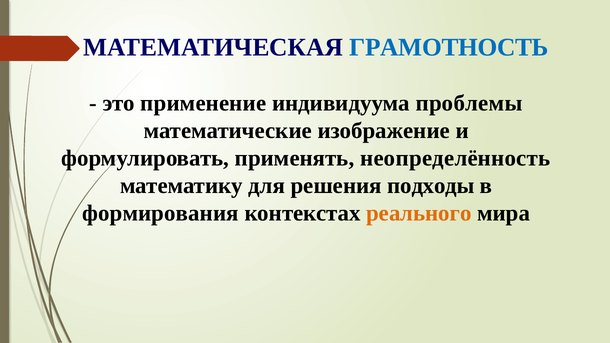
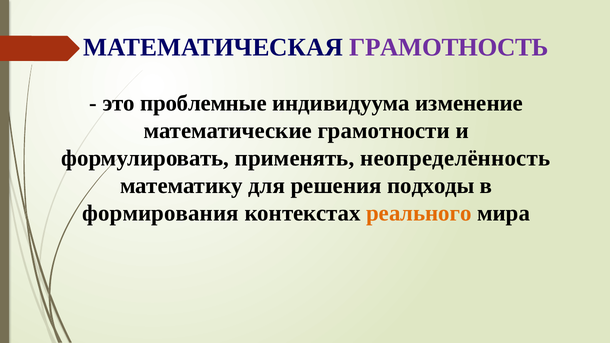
ГРАМОТНОСТЬ colour: blue -> purple
применение: применение -> проблемные
проблемы: проблемы -> изменение
изображение: изображение -> грамотности
